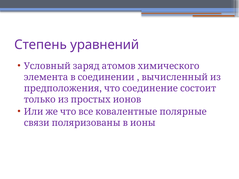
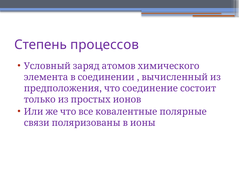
уравнений: уравнений -> процессов
